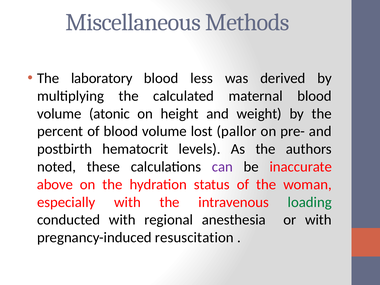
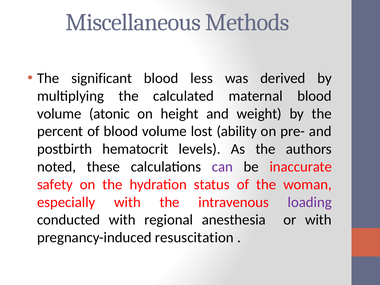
laboratory: laboratory -> significant
pallor: pallor -> ability
above: above -> safety
loading colour: green -> purple
